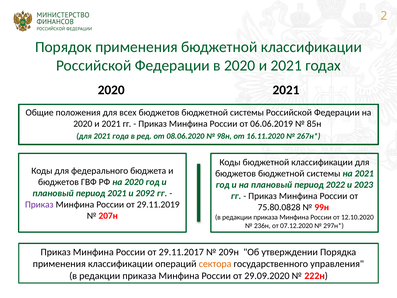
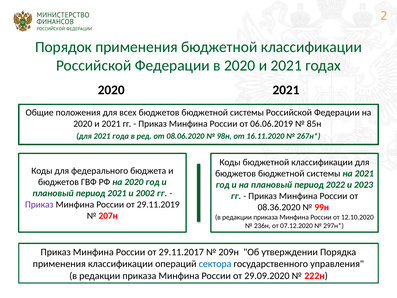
2092: 2092 -> 2002
75.80.0828: 75.80.0828 -> 08.36.2020
сектора colour: orange -> blue
